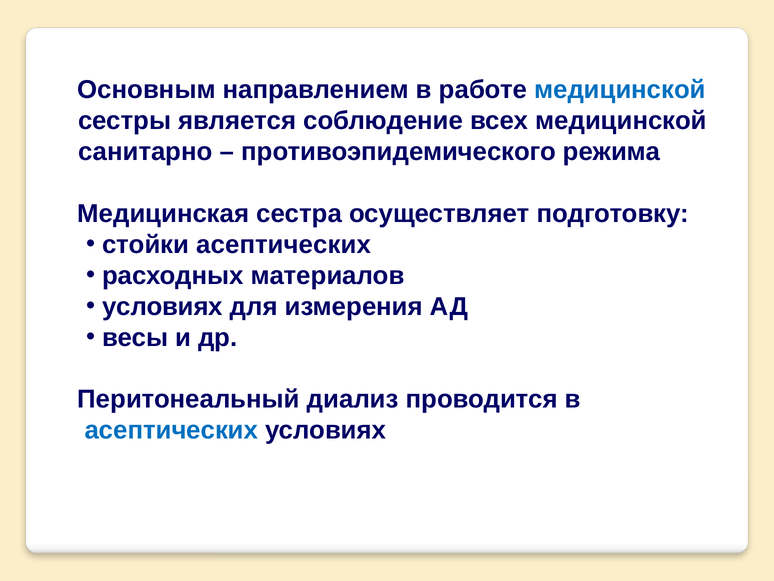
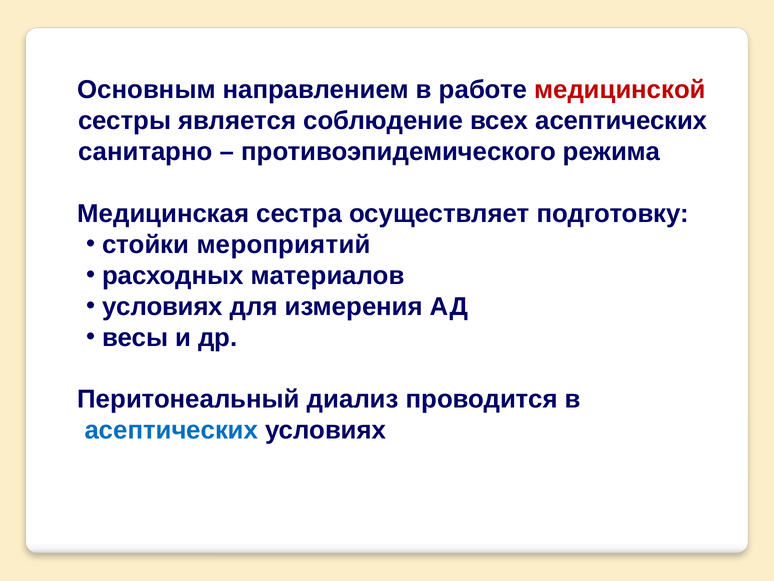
медицинской at (620, 90) colour: blue -> red
всех медицинской: медицинской -> асептических
стойки асептических: асептических -> мероприятий
